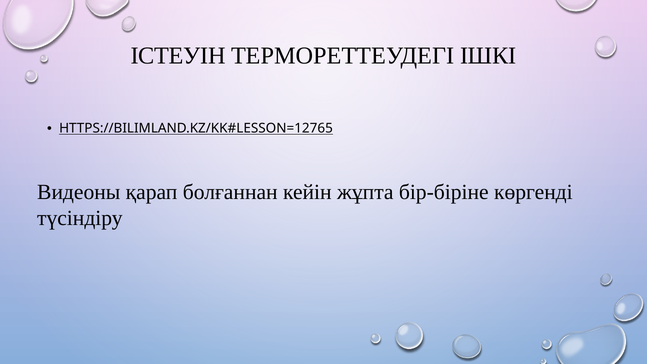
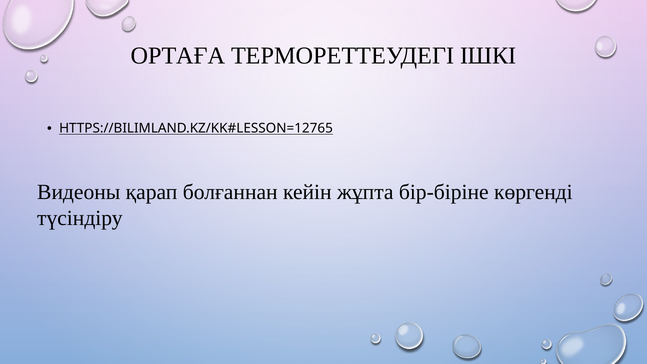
ІСТЕУІН: ІСТЕУІН -> ОРТАҒА
